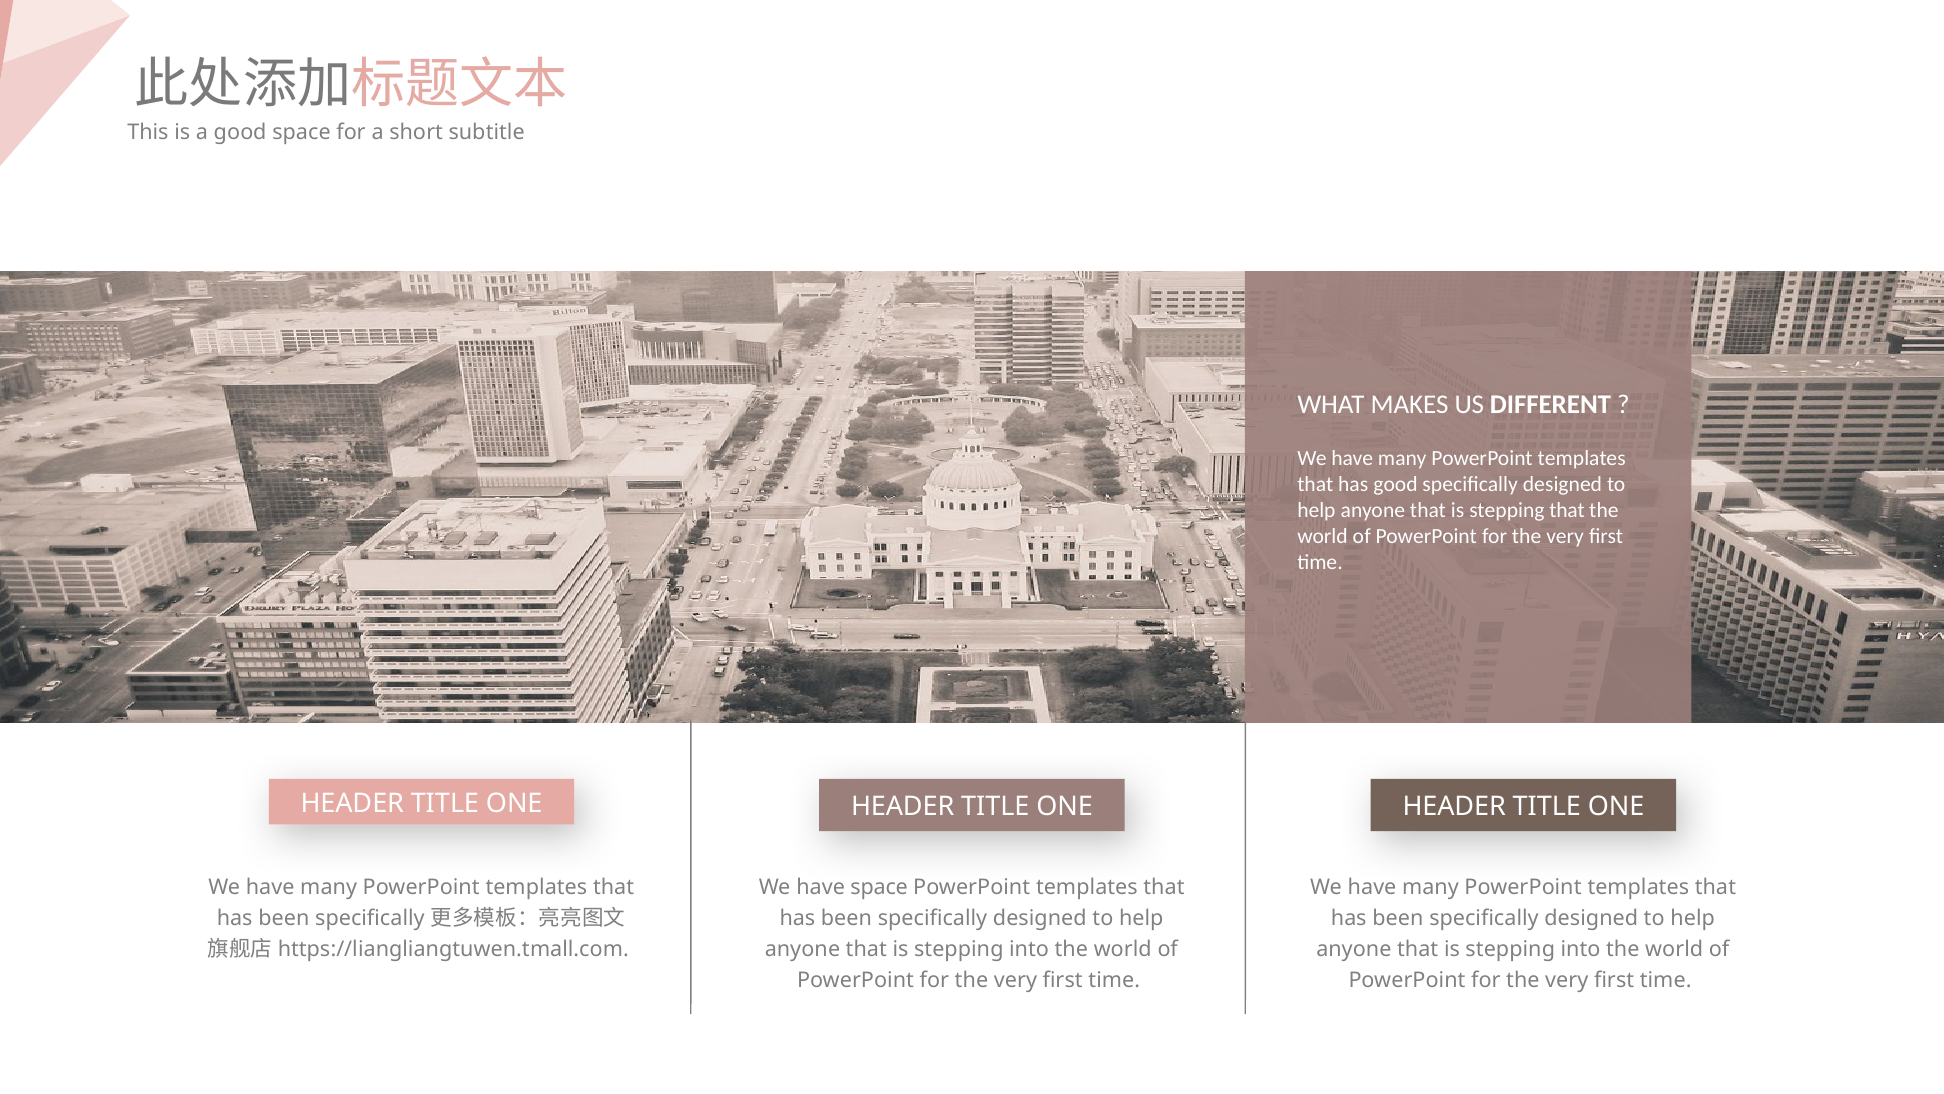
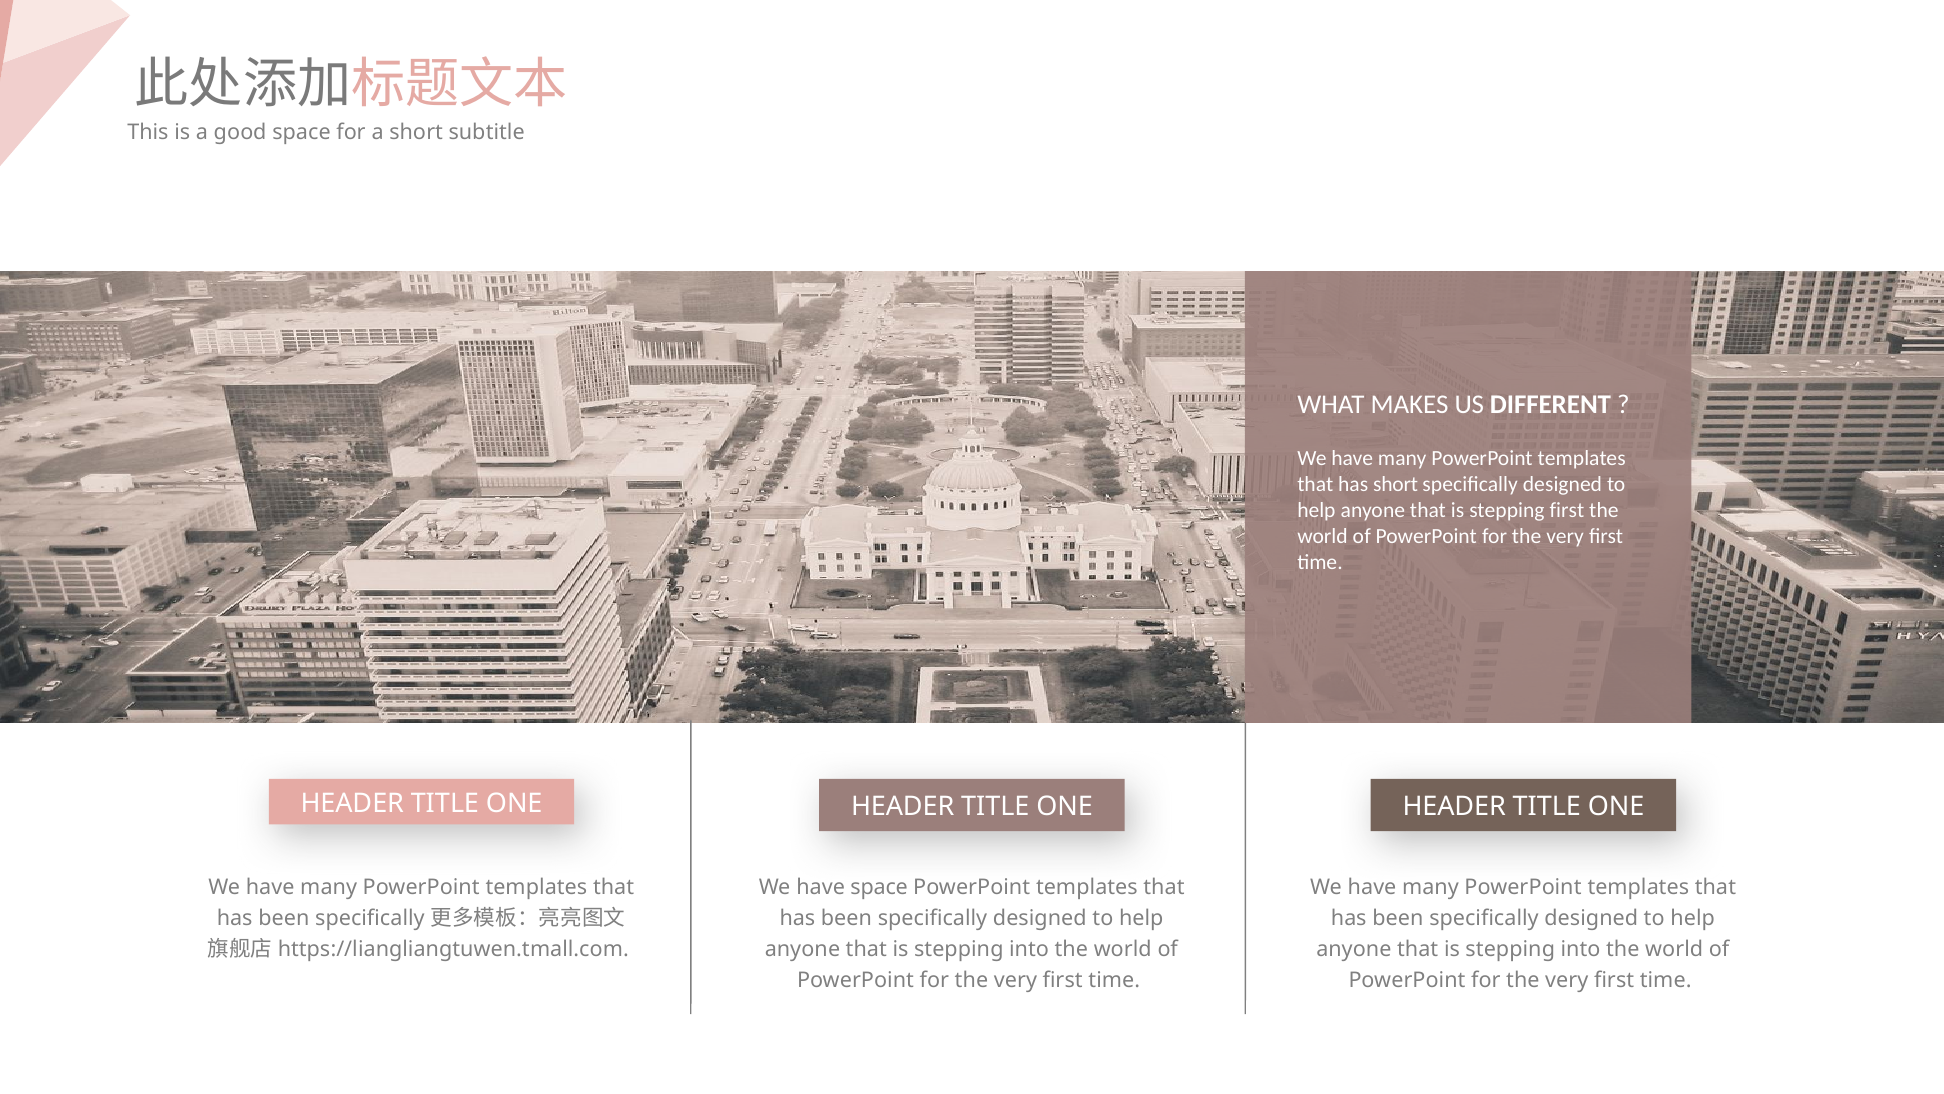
has good: good -> short
stepping that: that -> first
